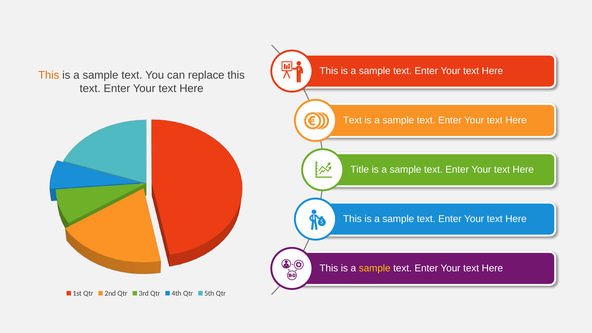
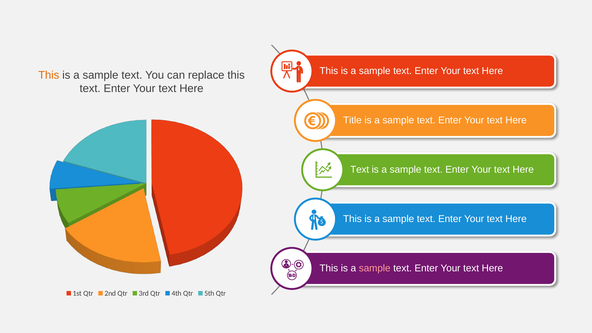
Text at (352, 120): Text -> Title
Title at (360, 170): Title -> Text
sample at (375, 268) colour: yellow -> pink
